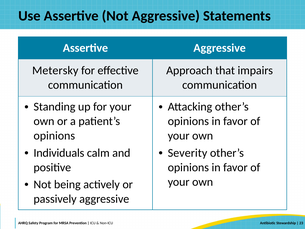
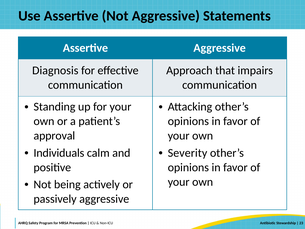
Metersky: Metersky -> Diagnosis
opinions at (54, 136): opinions -> approval
